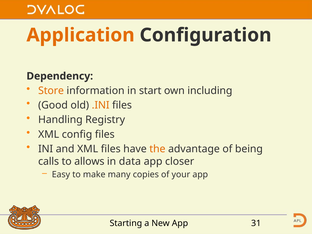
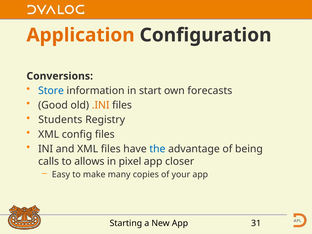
Dependency: Dependency -> Conversions
Store colour: orange -> blue
including: including -> forecasts
Handling: Handling -> Students
the colour: orange -> blue
data: data -> pixel
